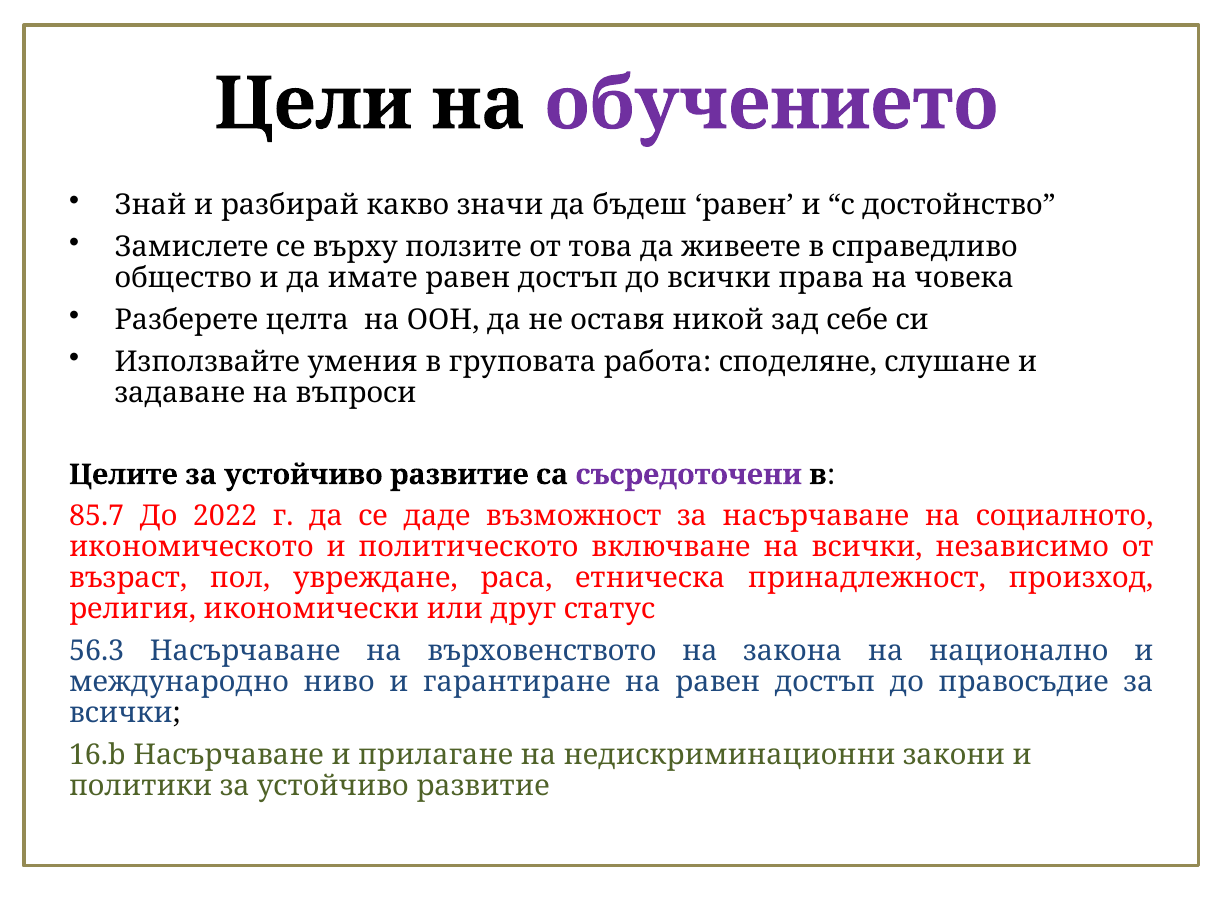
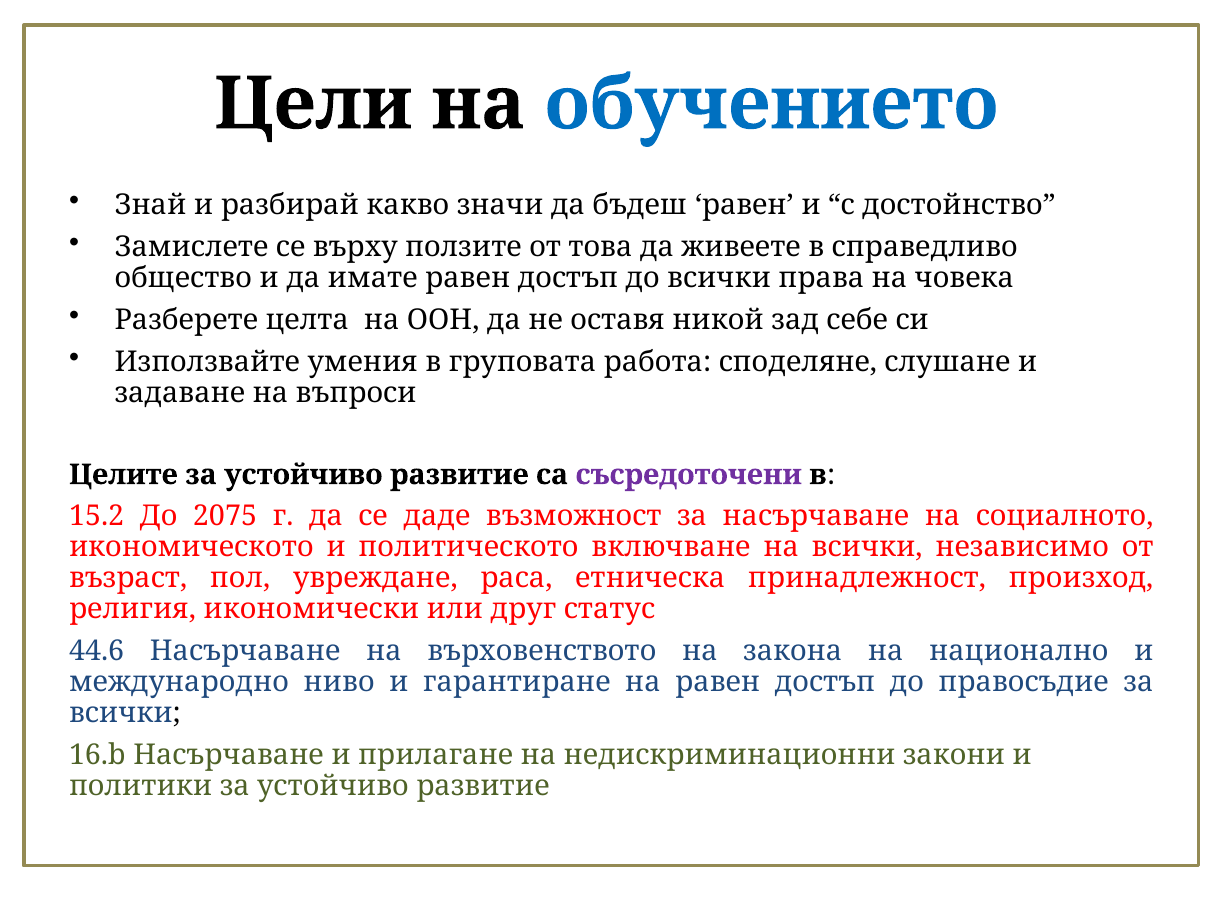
обучението colour: purple -> blue
85.7: 85.7 -> 15.2
2022: 2022 -> 2075
56.3: 56.3 -> 44.6
